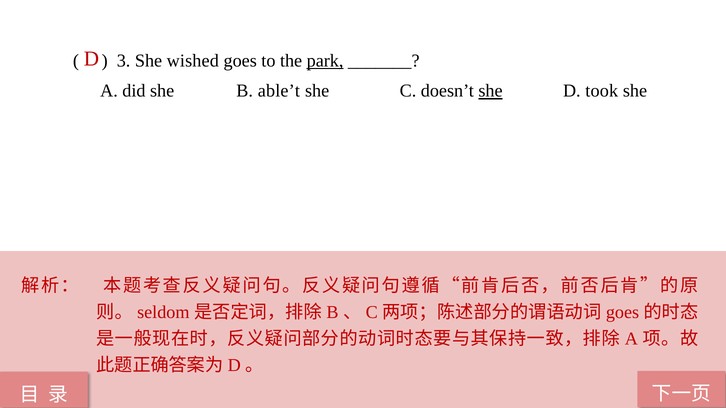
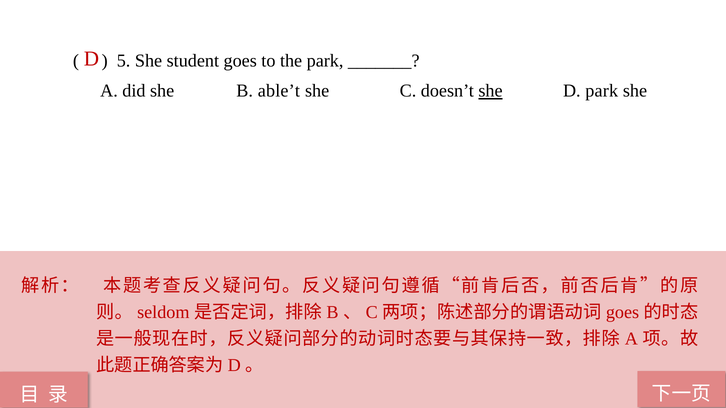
3: 3 -> 5
wished: wished -> student
park at (325, 61) underline: present -> none
D took: took -> park
